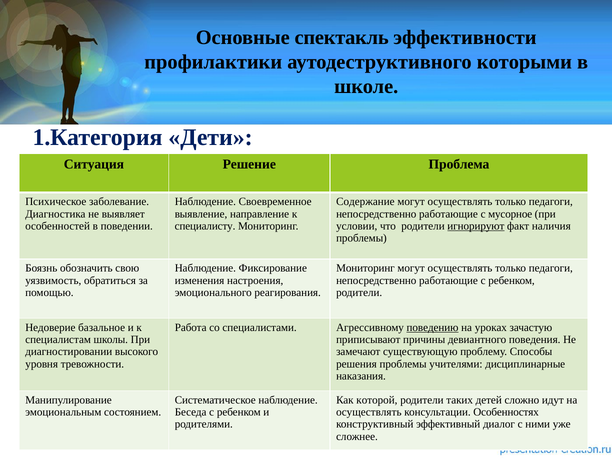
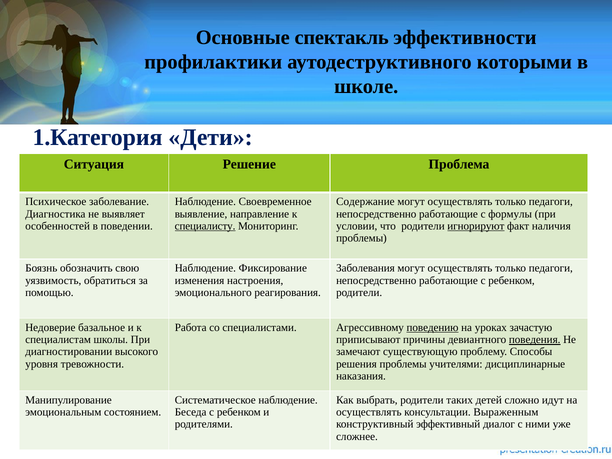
мусорное: мусорное -> формулы
специалисту underline: none -> present
Мониторинг at (365, 268): Мониторинг -> Заболевания
поведения underline: none -> present
которой: которой -> выбрать
Особенностях: Особенностях -> Выраженным
